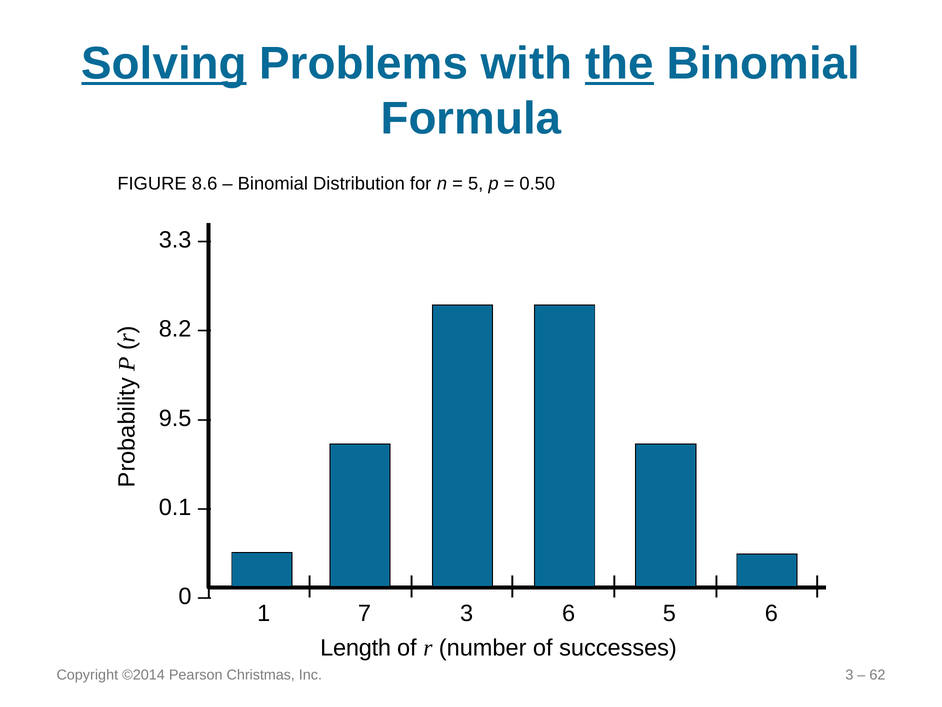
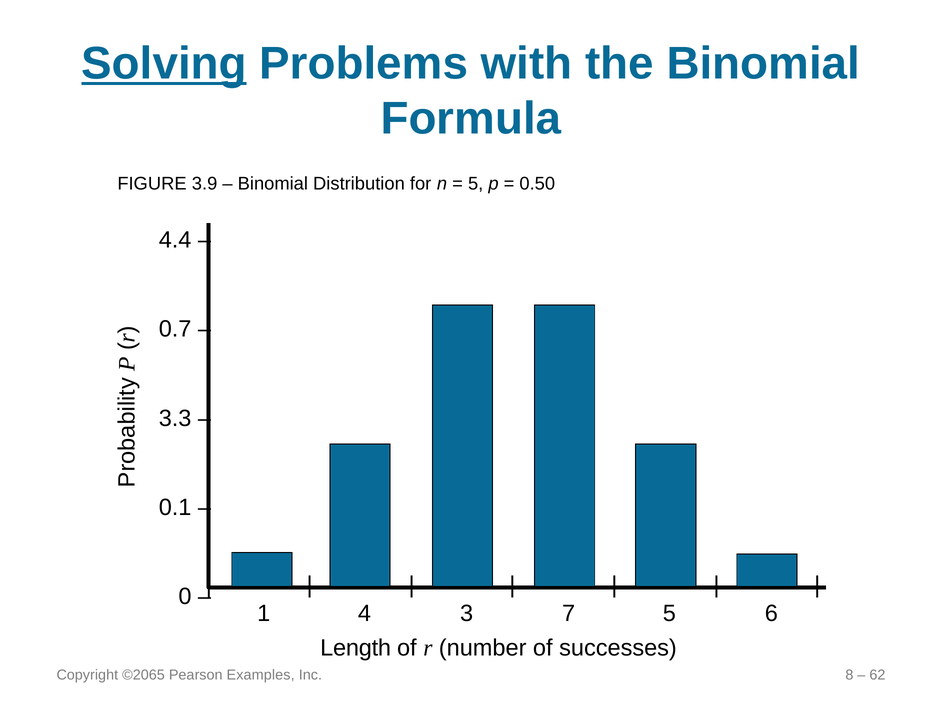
the underline: present -> none
8.6: 8.6 -> 3.9
3.3: 3.3 -> 4.4
8.2: 8.2 -> 0.7
9.5: 9.5 -> 3.3
7: 7 -> 4
3 6: 6 -> 7
©2014: ©2014 -> ©2065
Christmas: Christmas -> Examples
Inc 3: 3 -> 8
